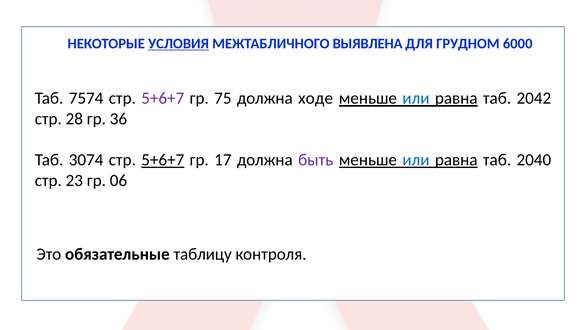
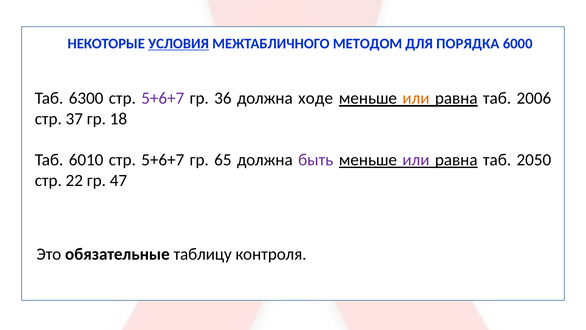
ВЫЯВЛЕНА: ВЫЯВЛЕНА -> МЕТОДОМ
ГРУДНОМ: ГРУДНОМ -> ПОРЯДКА
7574: 7574 -> 6300
75: 75 -> 36
или at (416, 98) colour: blue -> orange
2042: 2042 -> 2006
28: 28 -> 37
36: 36 -> 18
3074: 3074 -> 6010
5+6+7 at (163, 160) underline: present -> none
17: 17 -> 65
или at (416, 160) colour: blue -> purple
2040: 2040 -> 2050
23: 23 -> 22
06: 06 -> 47
